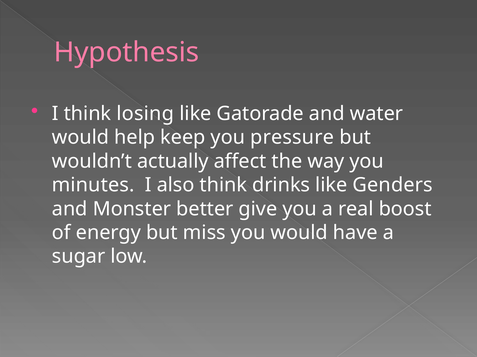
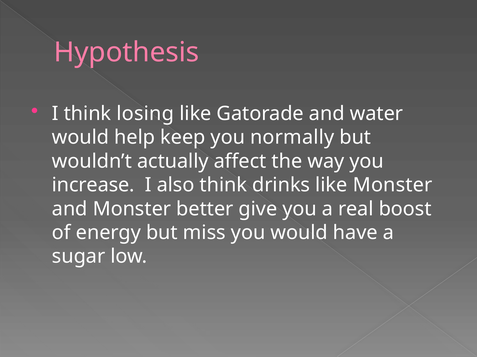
pressure: pressure -> normally
minutes: minutes -> increase
like Genders: Genders -> Monster
